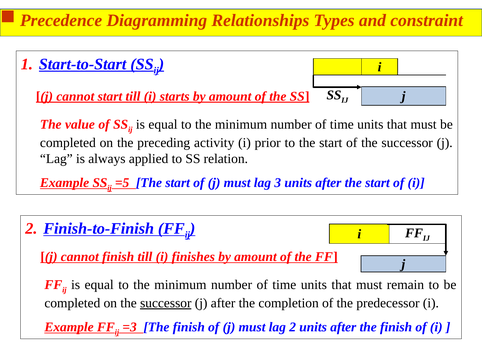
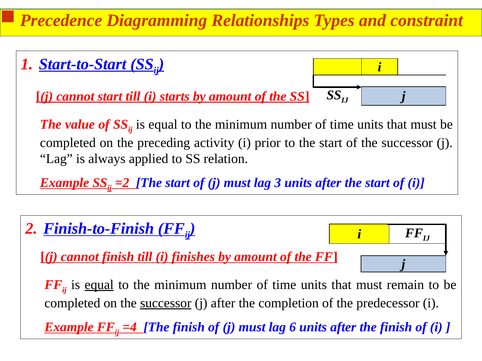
=5: =5 -> =2
equal at (99, 285) underline: none -> present
=3: =3 -> =4
lag 2: 2 -> 6
